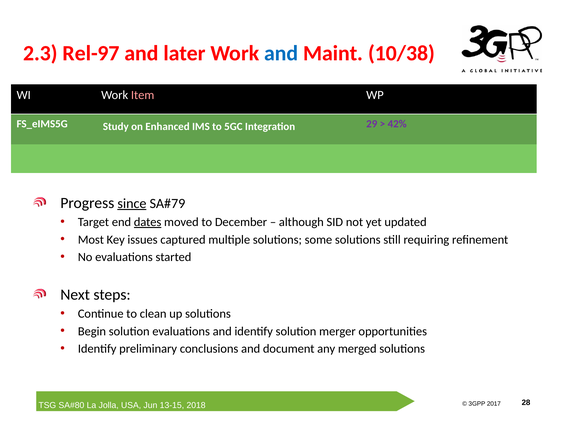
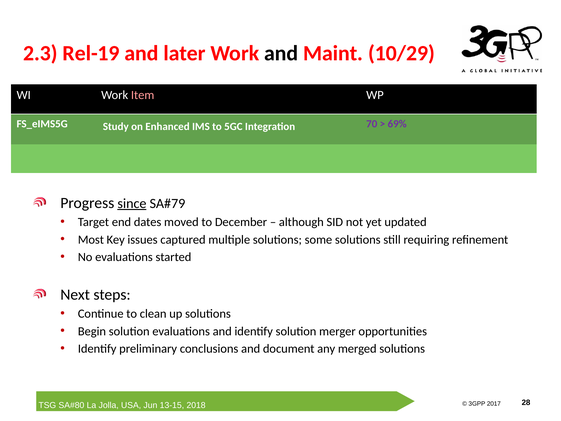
Rel-97: Rel-97 -> Rel-19
and at (281, 53) colour: blue -> black
10/38: 10/38 -> 10/29
29: 29 -> 70
42%: 42% -> 69%
dates underline: present -> none
